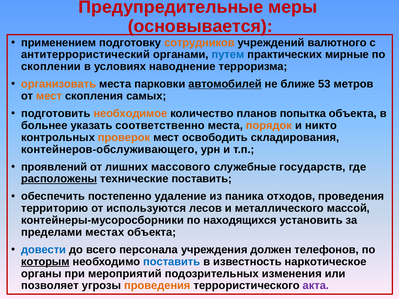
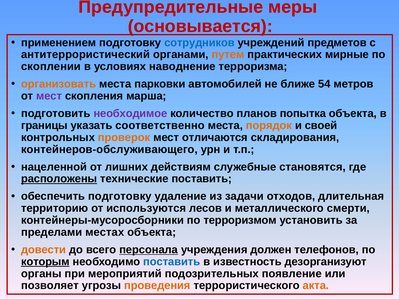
сотрудников colour: orange -> blue
валютного: валютного -> предметов
путем colour: blue -> orange
автомобилей underline: present -> none
53: 53 -> 54
мест at (49, 96) colour: orange -> purple
самых: самых -> марша
необходимое colour: orange -> purple
больнее: больнее -> границы
никто: никто -> своей
освободить: освободить -> отличаются
проявлений: проявлений -> нацеленной
массового: массового -> действиям
государств: государств -> становятся
обеспечить постепенно: постепенно -> подготовку
паника: паника -> задачи
отходов проведения: проведения -> длительная
массой: массой -> смерти
находящихся: находящихся -> терроризмом
довести colour: blue -> orange
персонала underline: none -> present
наркотическое: наркотическое -> дезорганизуют
изменения: изменения -> появление
акта colour: purple -> orange
